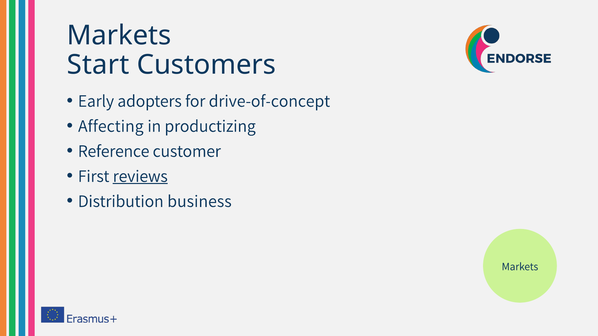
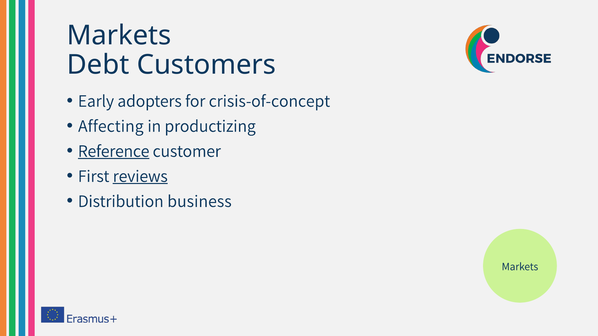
Start: Start -> Debt
drive-of-concept: drive-of-concept -> crisis-of-concept
Reference underline: none -> present
